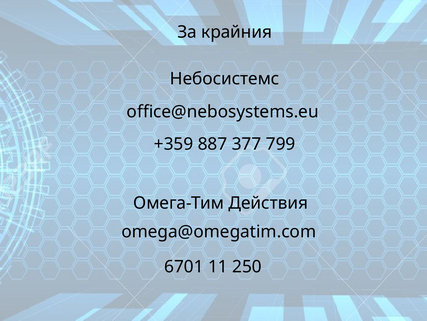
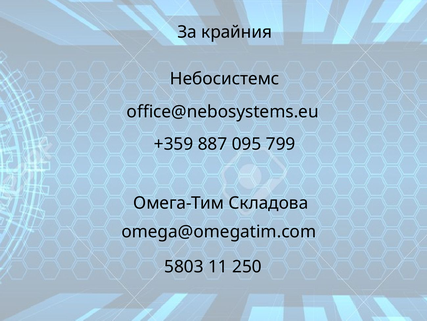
377: 377 -> 095
Действия: Действия -> Складова
6701: 6701 -> 5803
